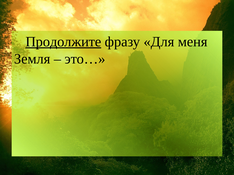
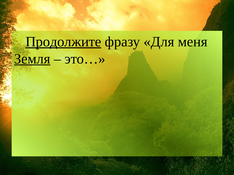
Земля underline: none -> present
